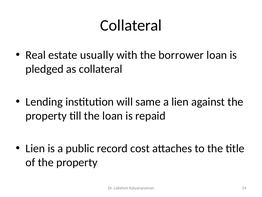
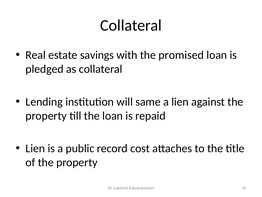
usually: usually -> savings
borrower: borrower -> promised
